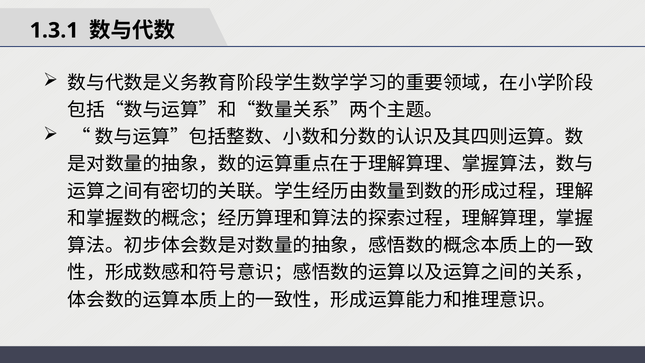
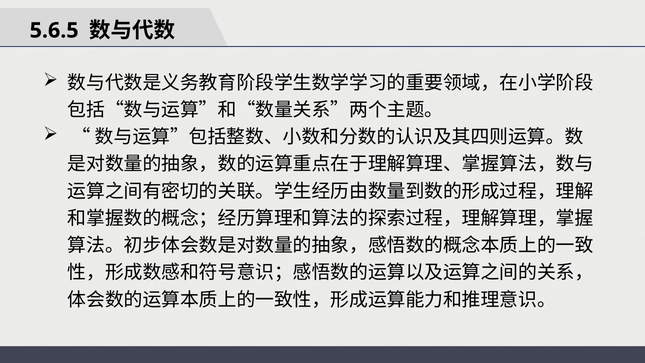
1.3.1: 1.3.1 -> 5.6.5
